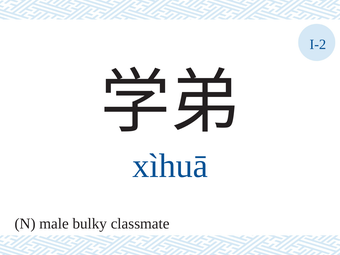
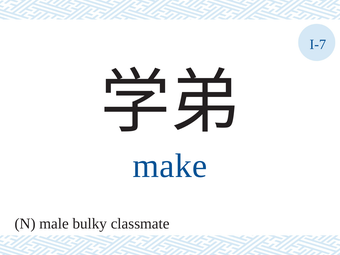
I-2: I-2 -> I-7
xìhuā: xìhuā -> make
